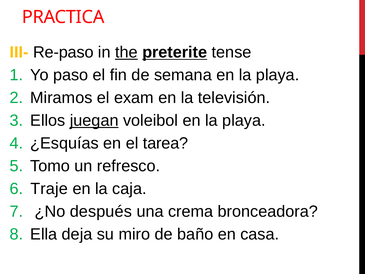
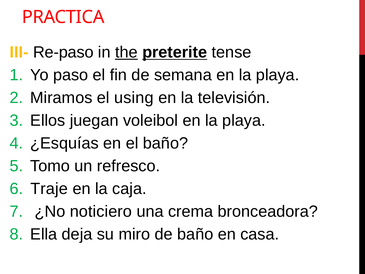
exam: exam -> using
juegan underline: present -> none
el tarea: tarea -> baño
después: después -> noticiero
